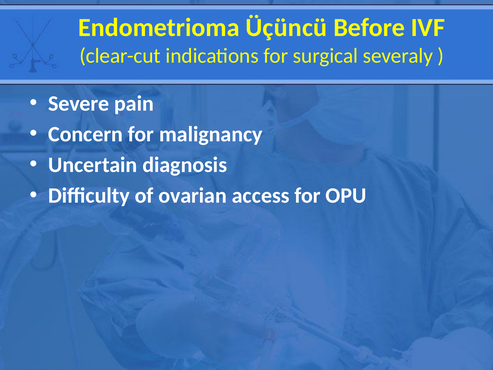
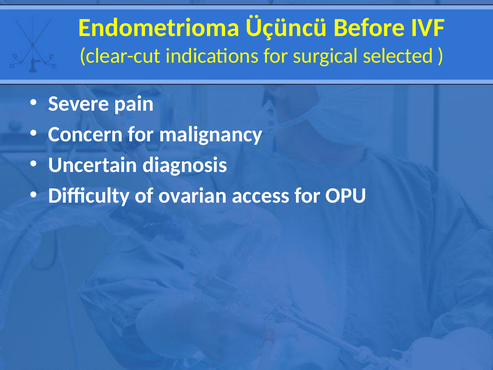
severaly: severaly -> selected
